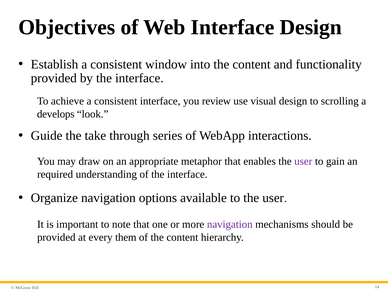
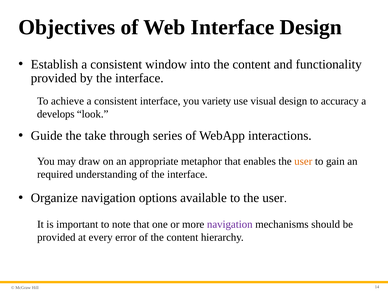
review: review -> variety
scrolling: scrolling -> accuracy
user at (303, 161) colour: purple -> orange
them: them -> error
